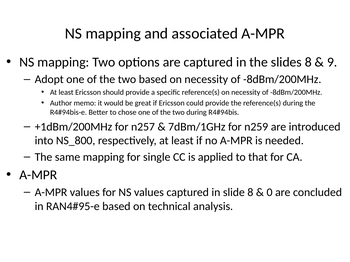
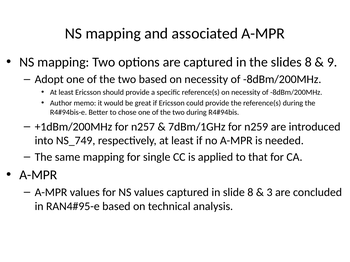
NS_800: NS_800 -> NS_749
0: 0 -> 3
